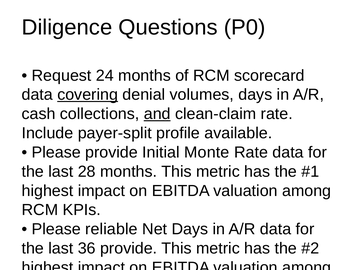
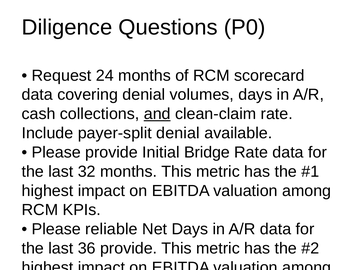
covering underline: present -> none
payer-split profile: profile -> denial
Monte: Monte -> Bridge
28: 28 -> 32
